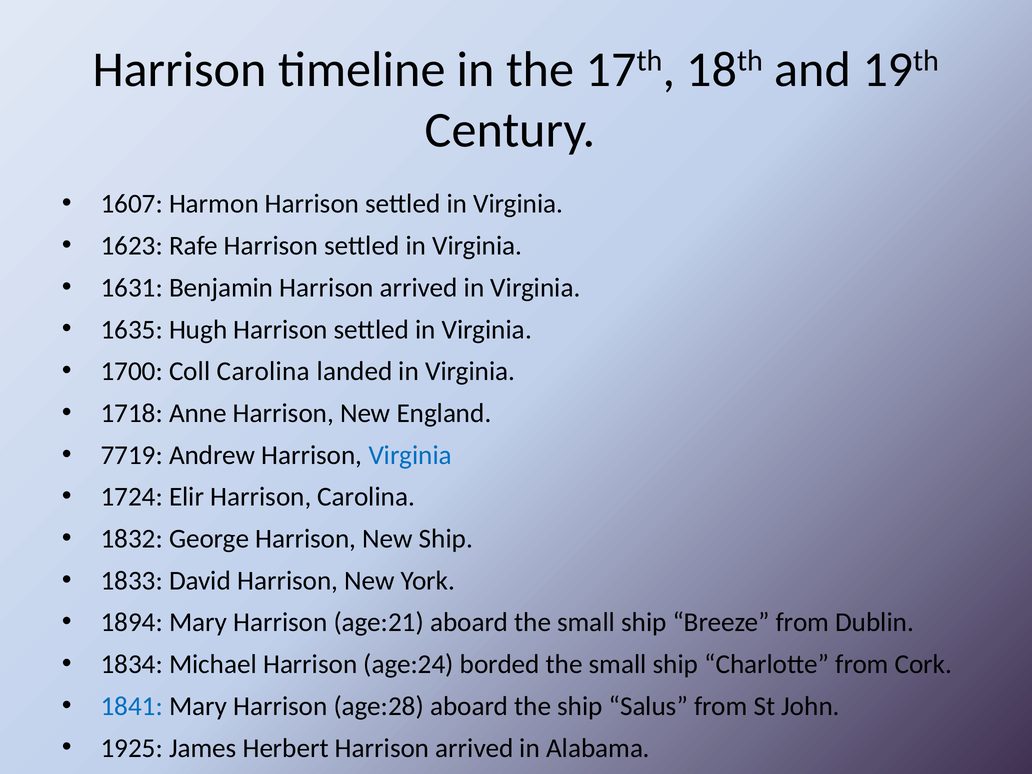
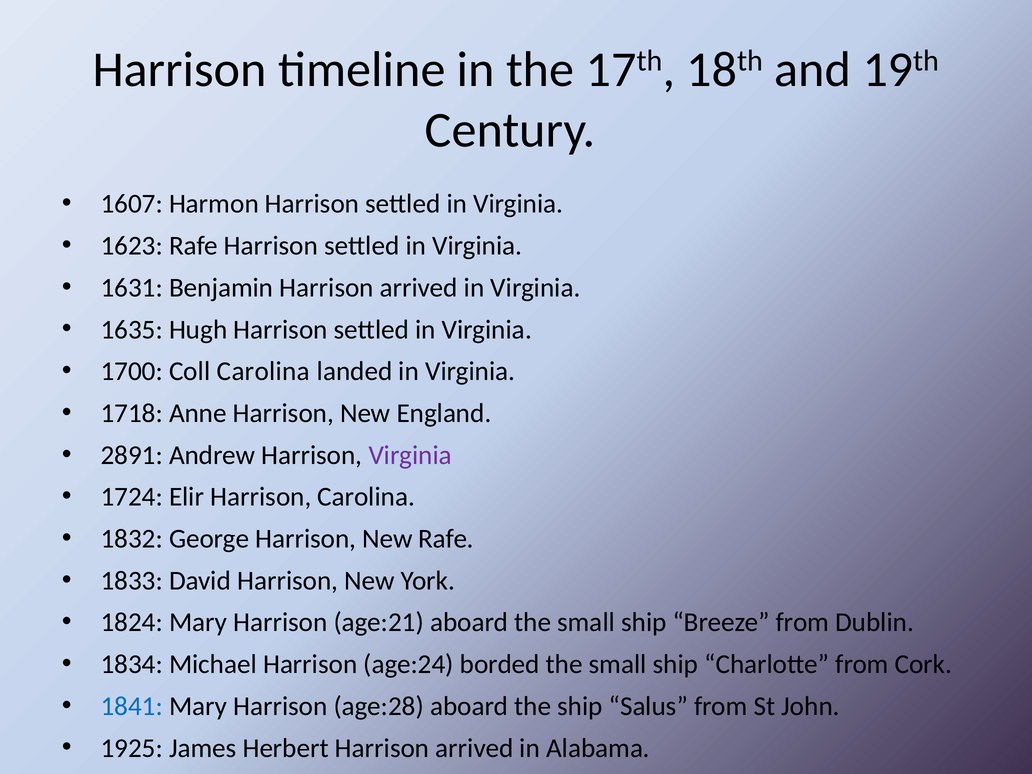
7719: 7719 -> 2891
Virginia at (410, 455) colour: blue -> purple
New Ship: Ship -> Rafe
1894: 1894 -> 1824
